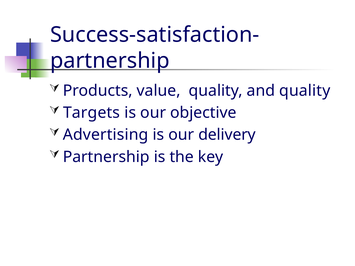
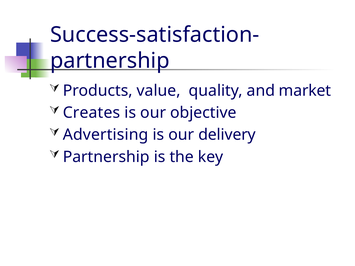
and quality: quality -> market
Targets: Targets -> Creates
